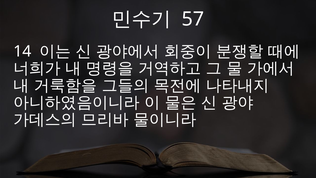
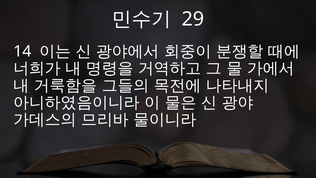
57: 57 -> 29
